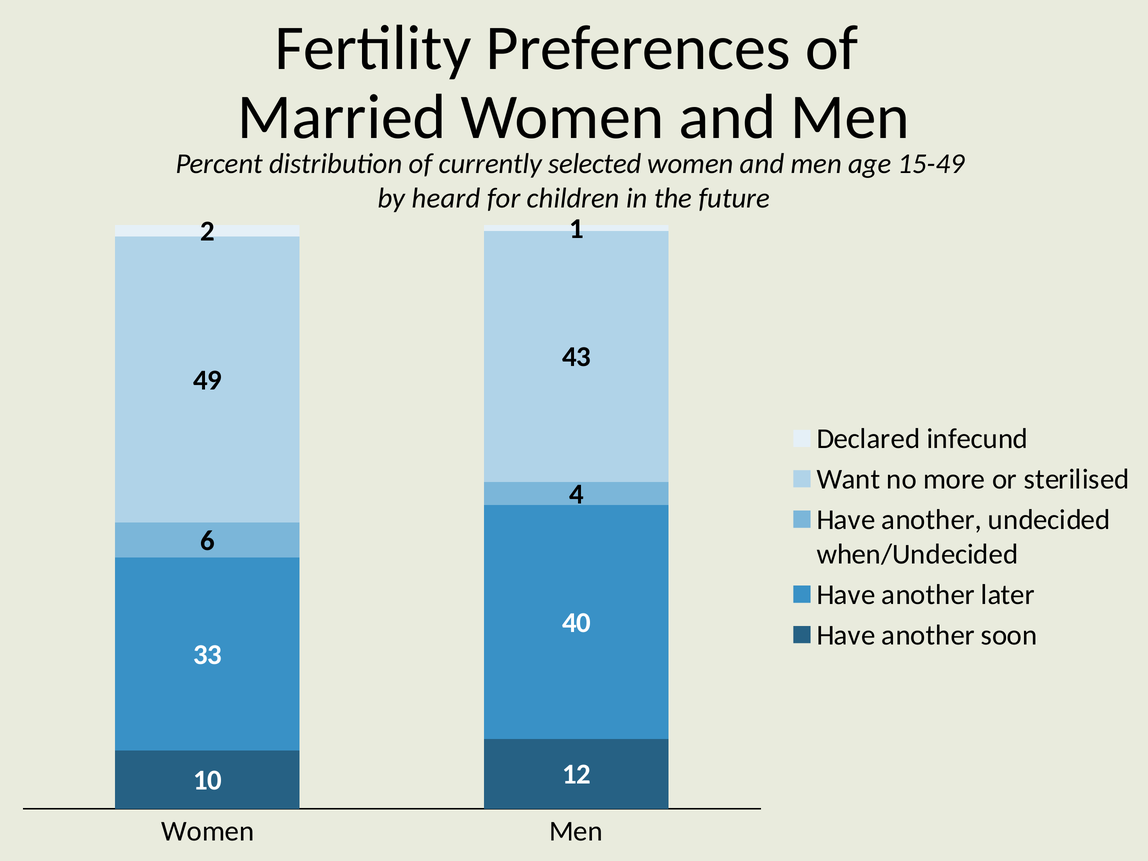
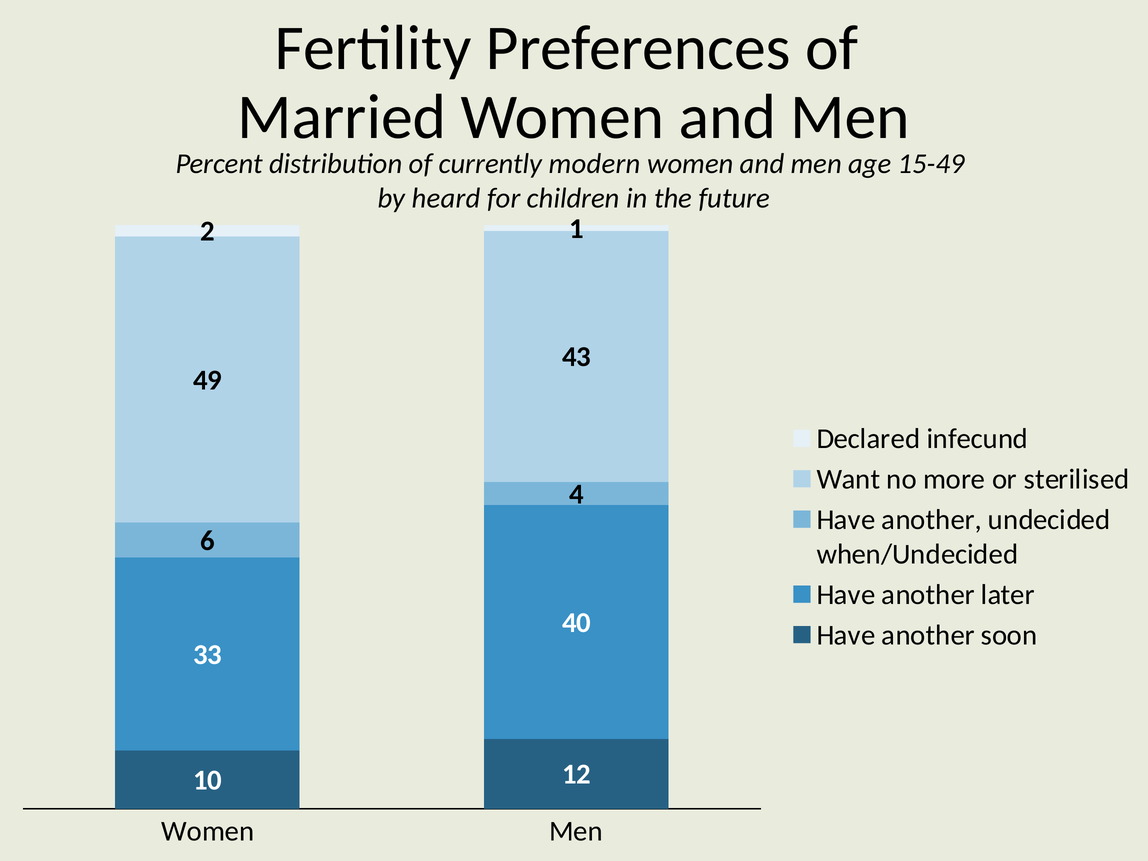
selected: selected -> modern
